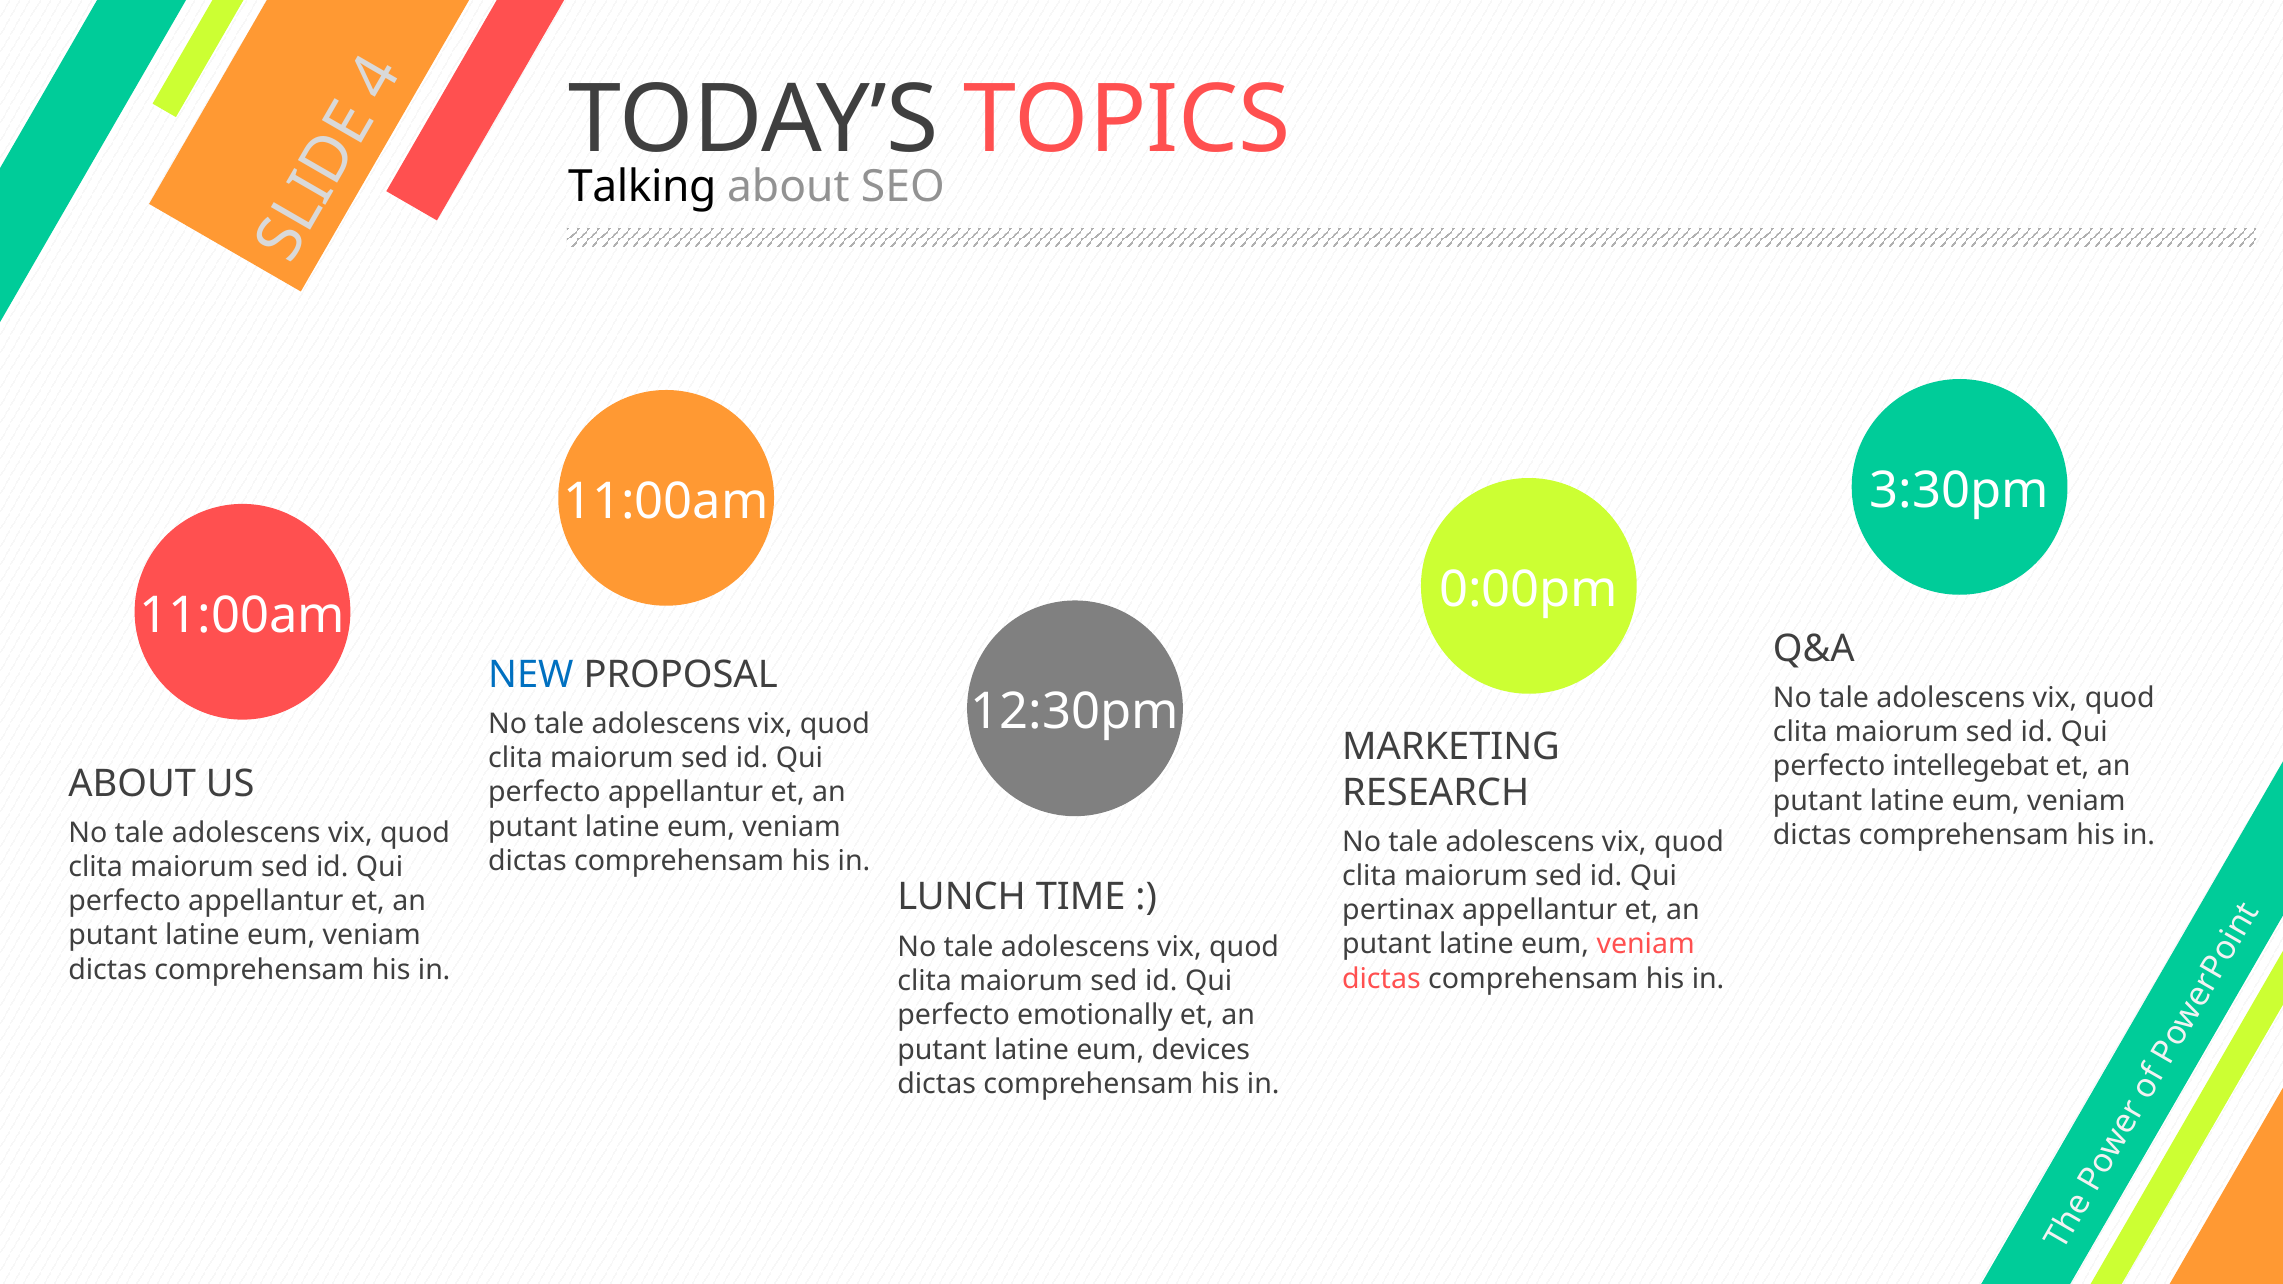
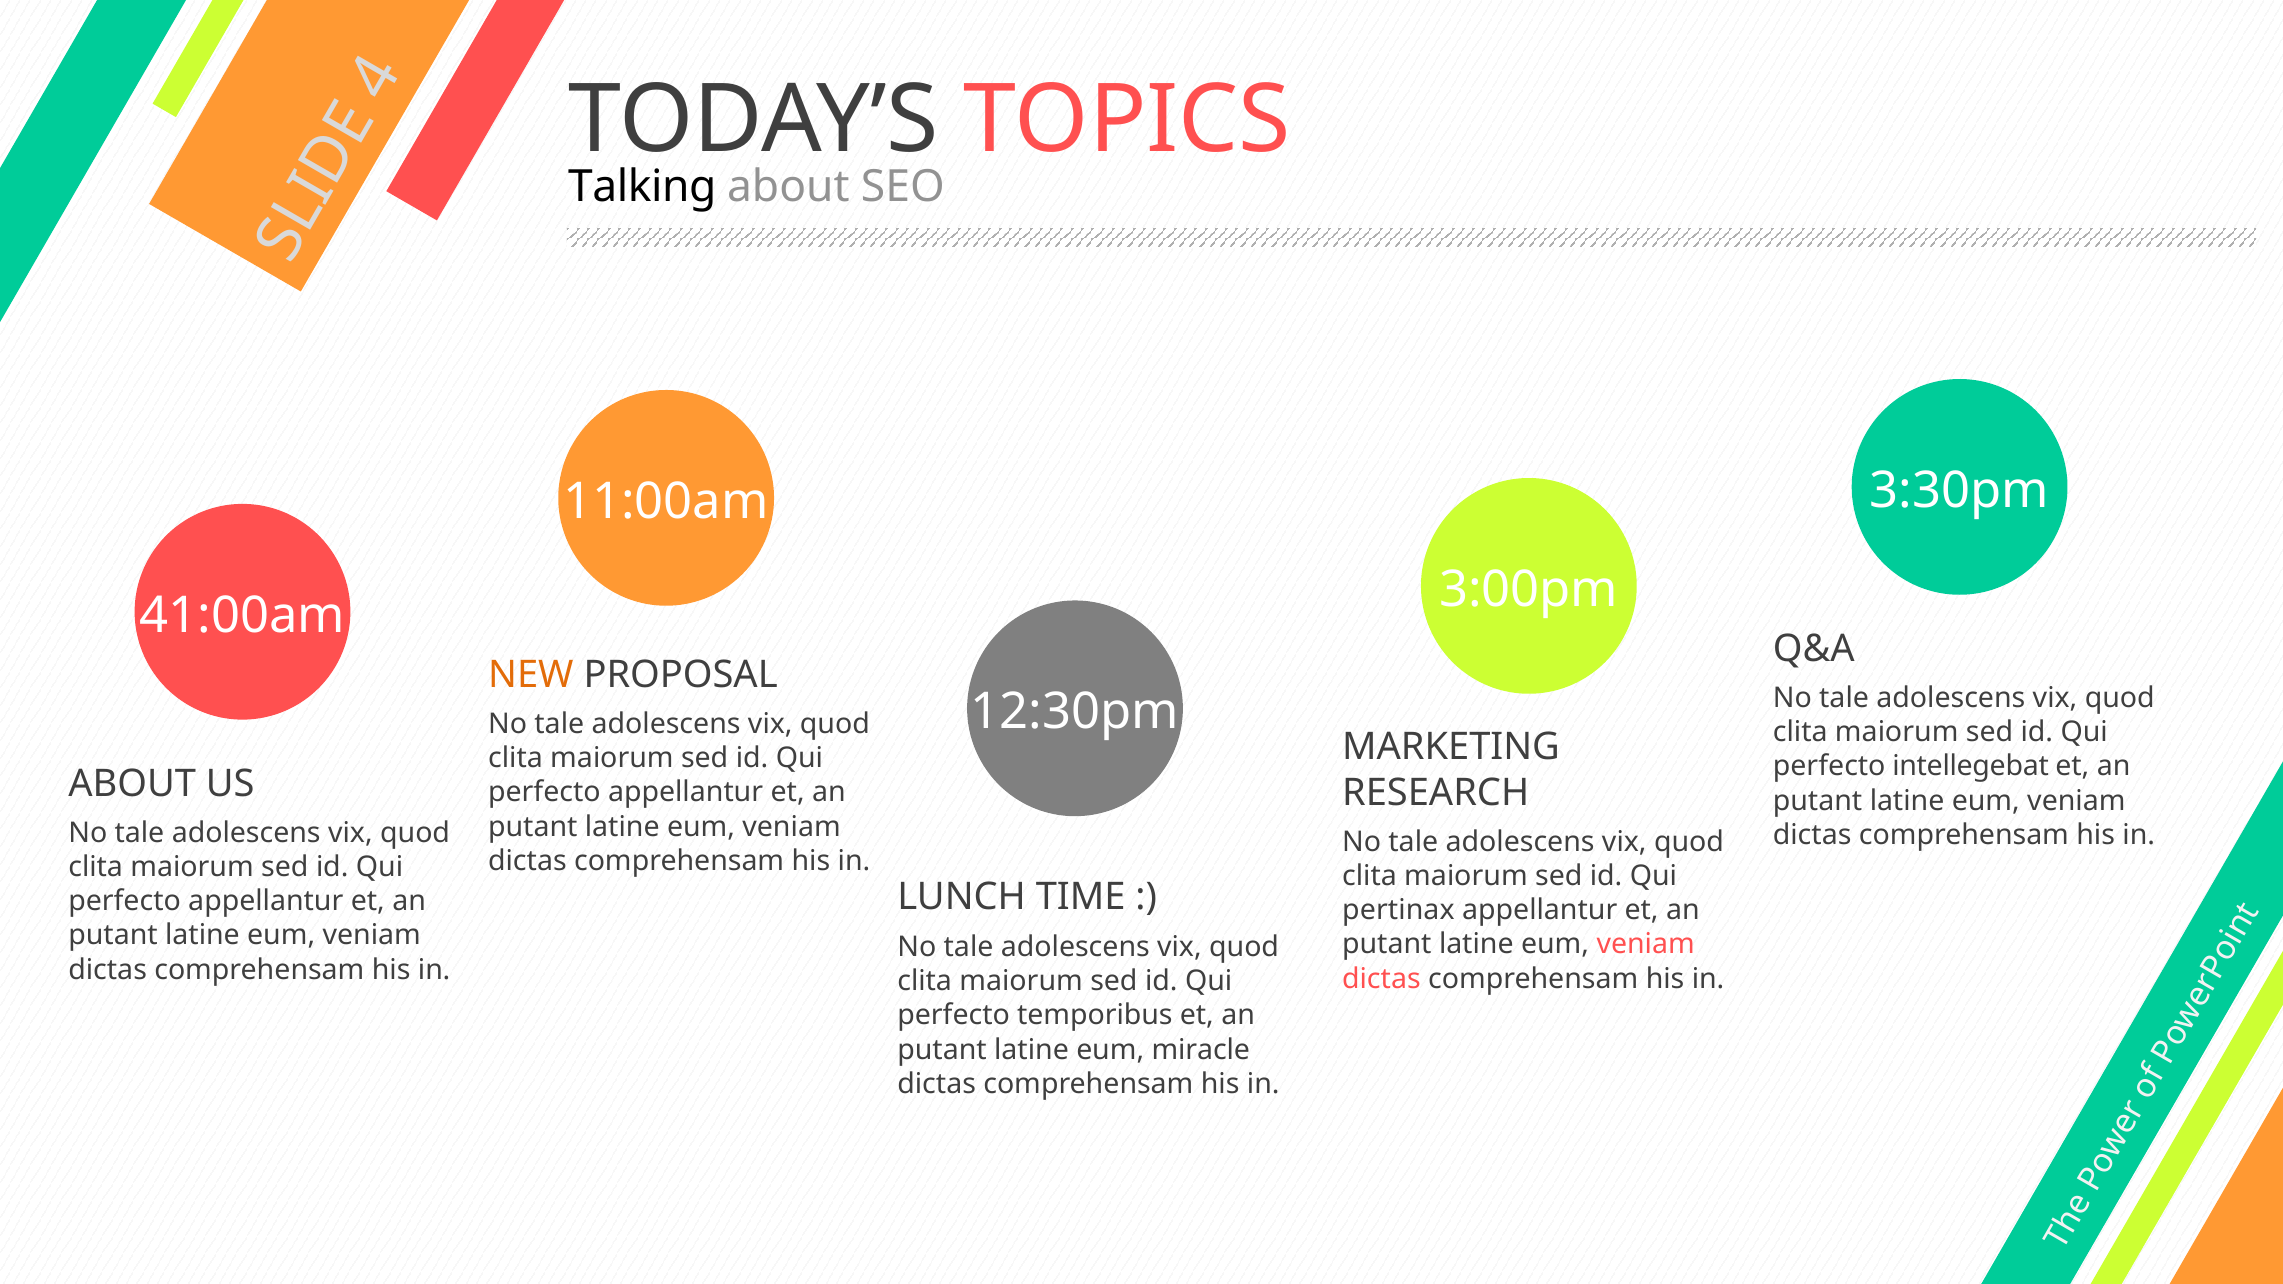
0:00pm: 0:00pm -> 3:00pm
11:00am at (242, 615): 11:00am -> 41:00am
NEW colour: blue -> orange
emotionally: emotionally -> temporibus
devices: devices -> miracle
